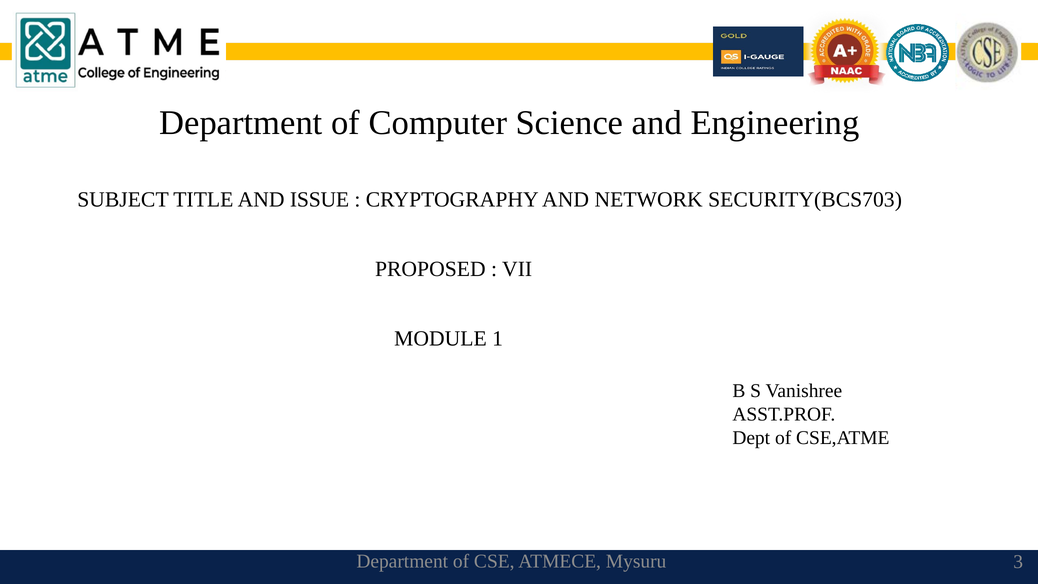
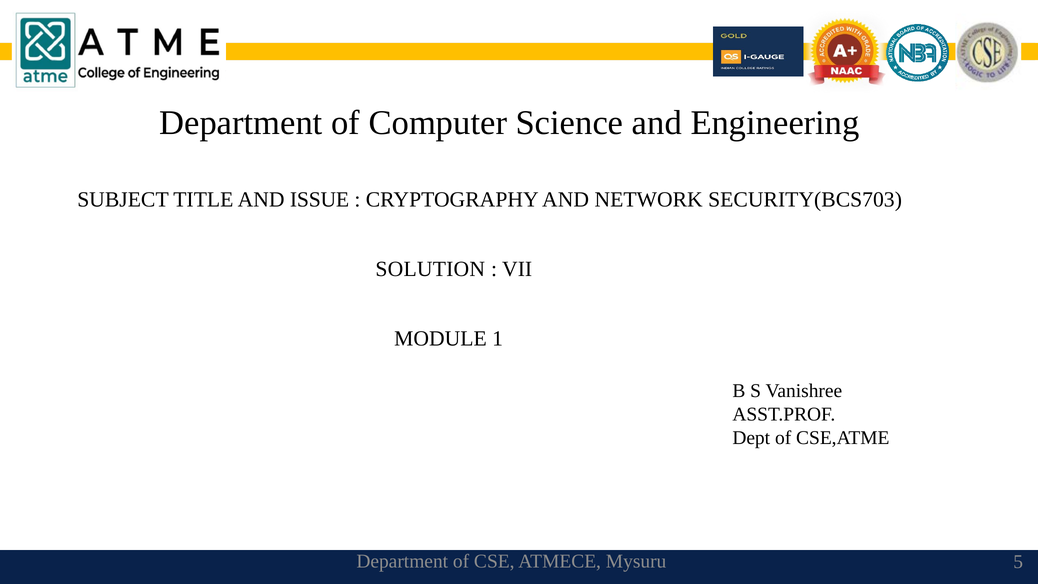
PROPOSED: PROPOSED -> SOLUTION
3: 3 -> 5
